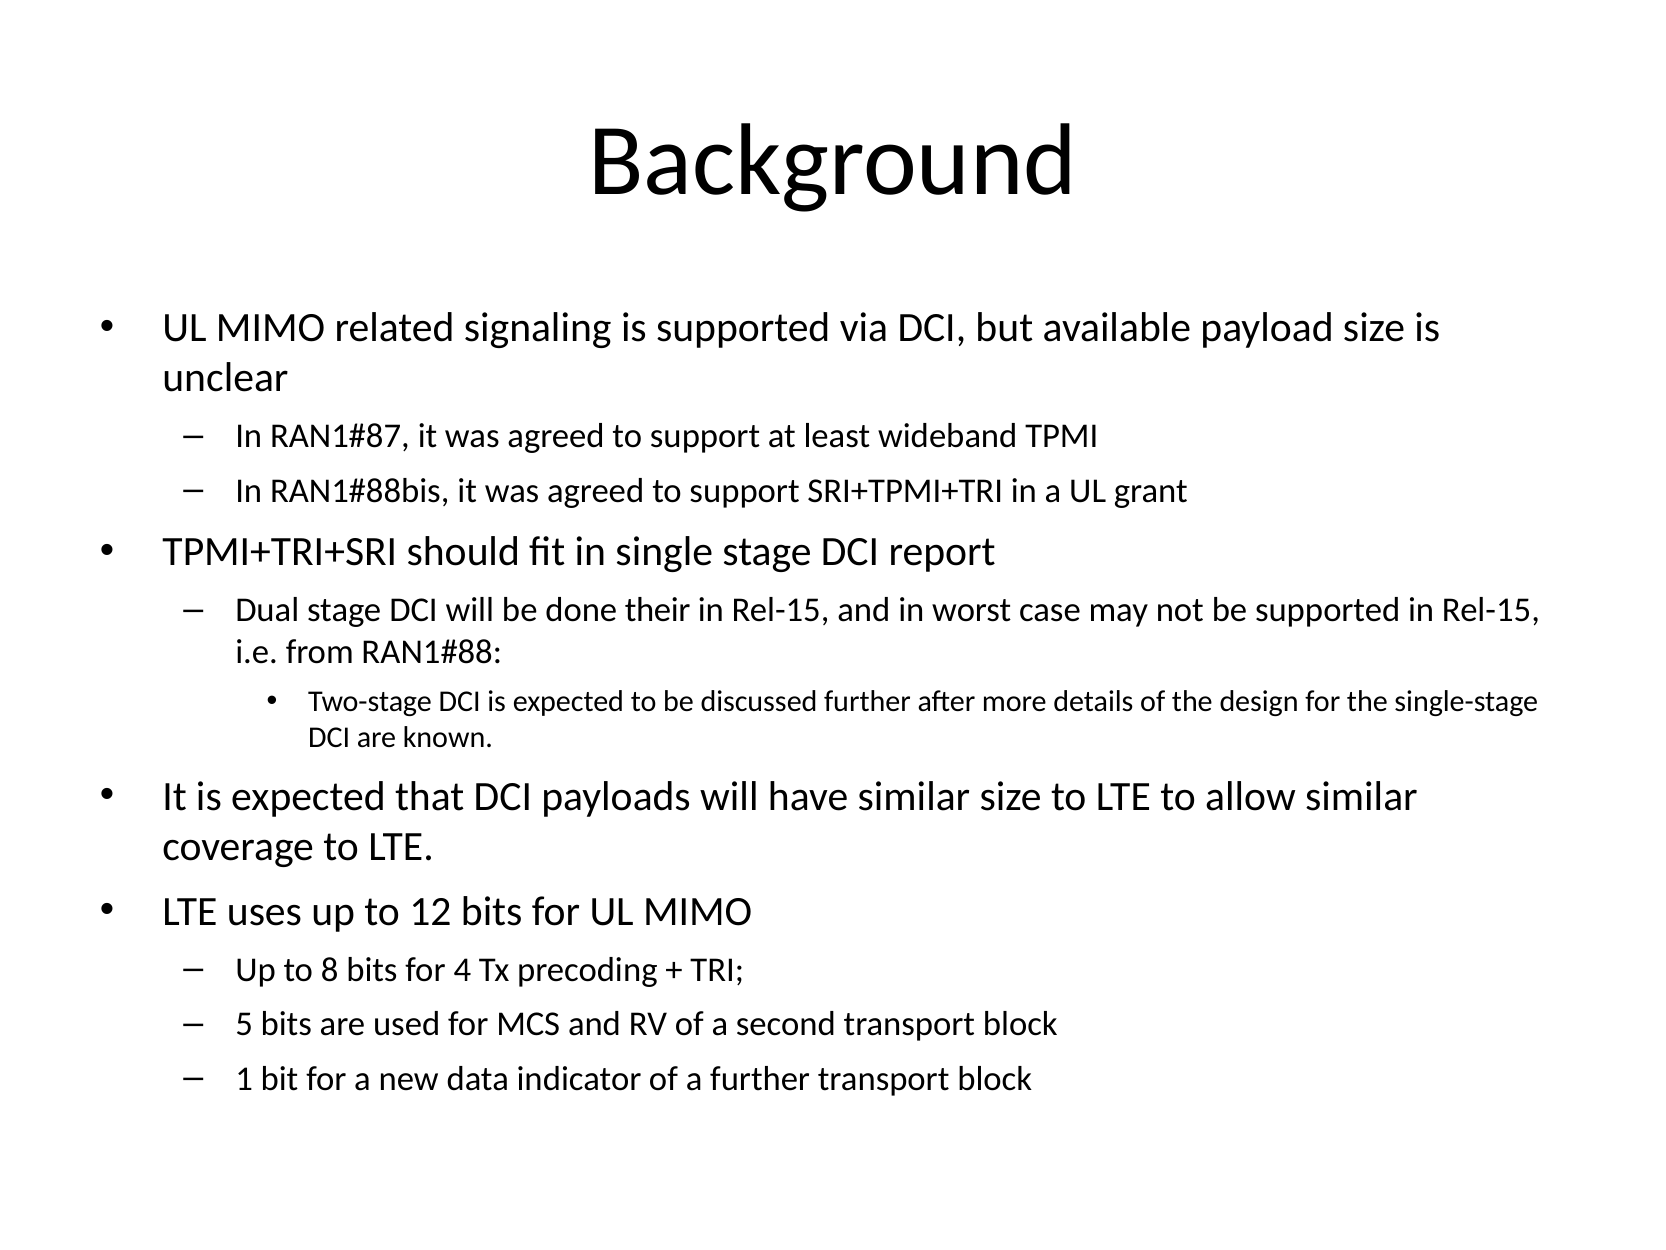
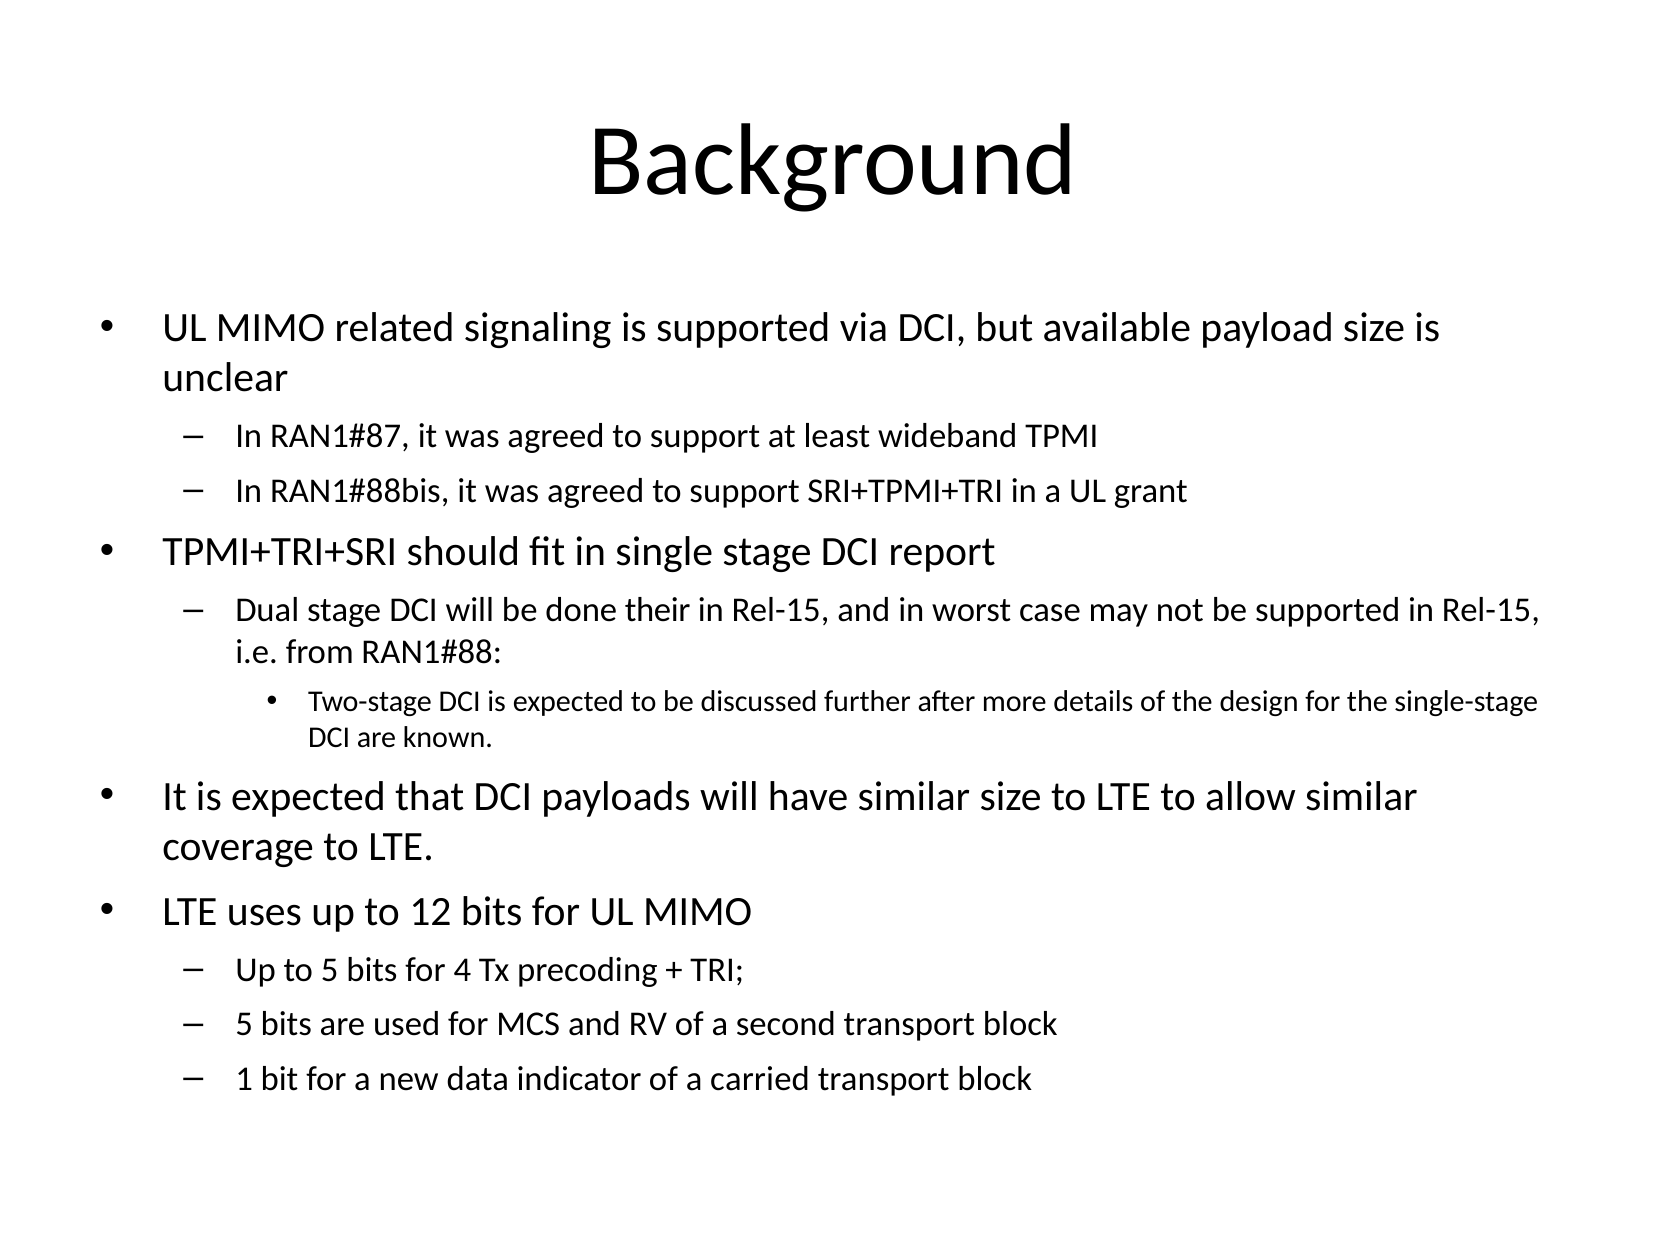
to 8: 8 -> 5
a further: further -> carried
